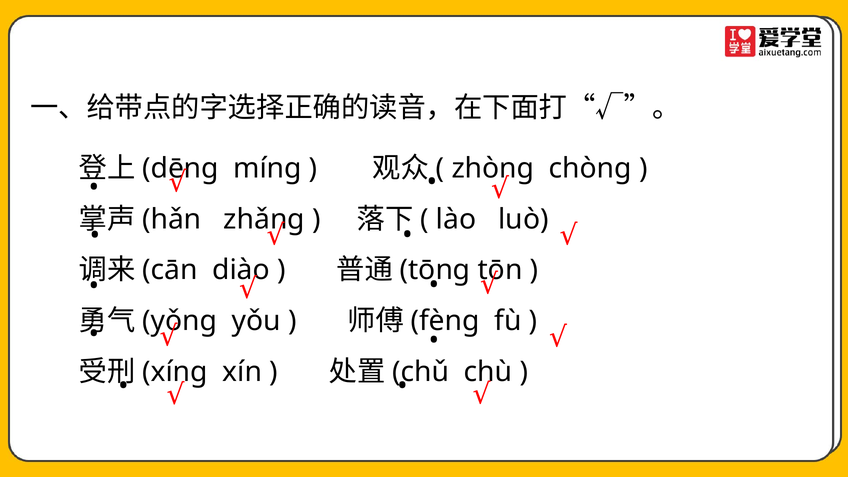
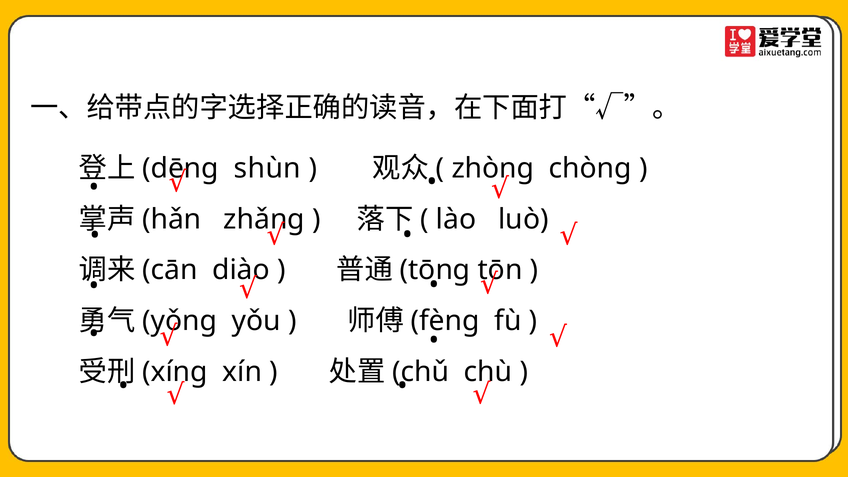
míng: míng -> shùn
